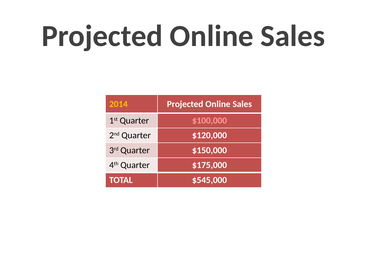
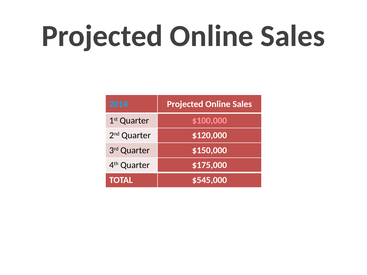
2014 colour: yellow -> light blue
